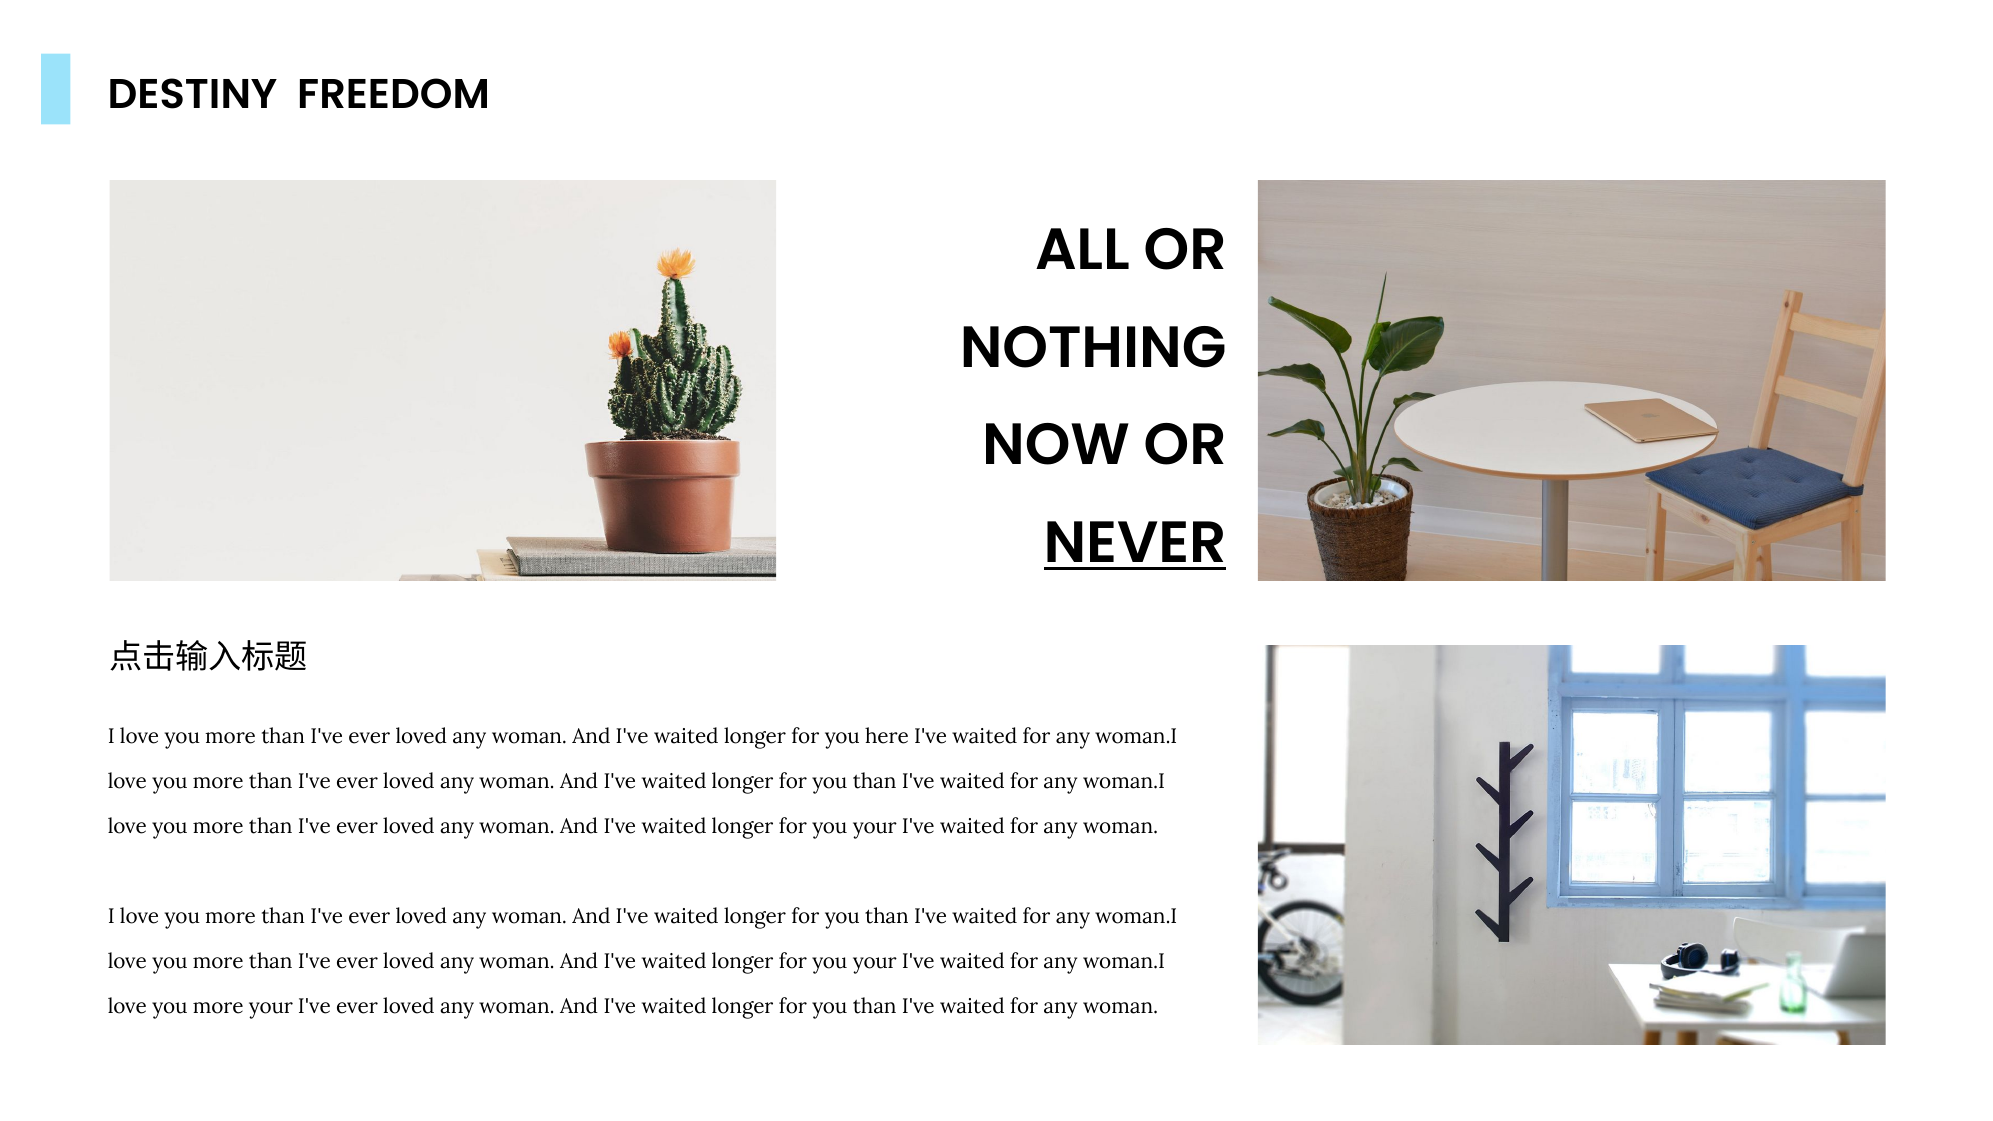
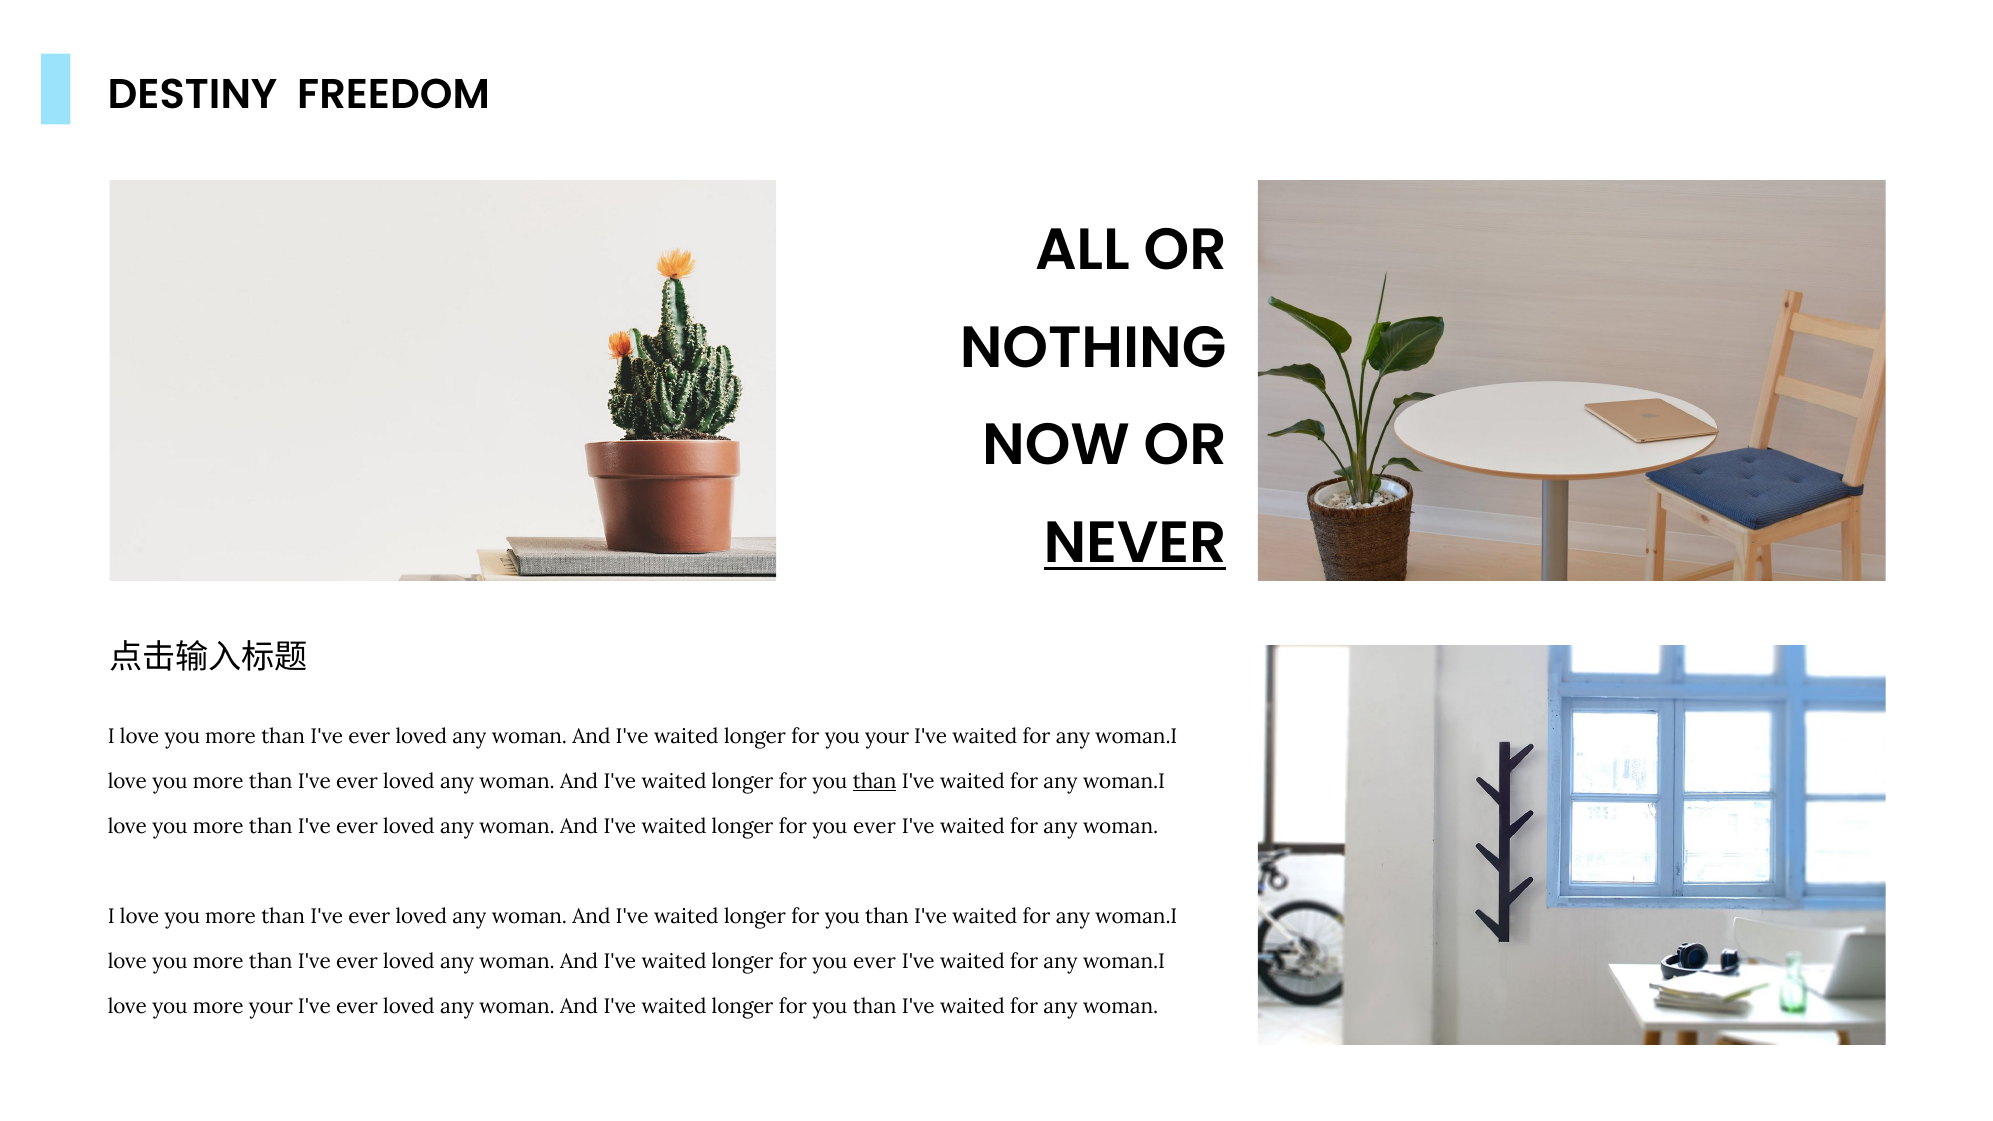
you here: here -> your
than at (875, 782) underline: none -> present
your at (875, 827): your -> ever
your at (875, 961): your -> ever
